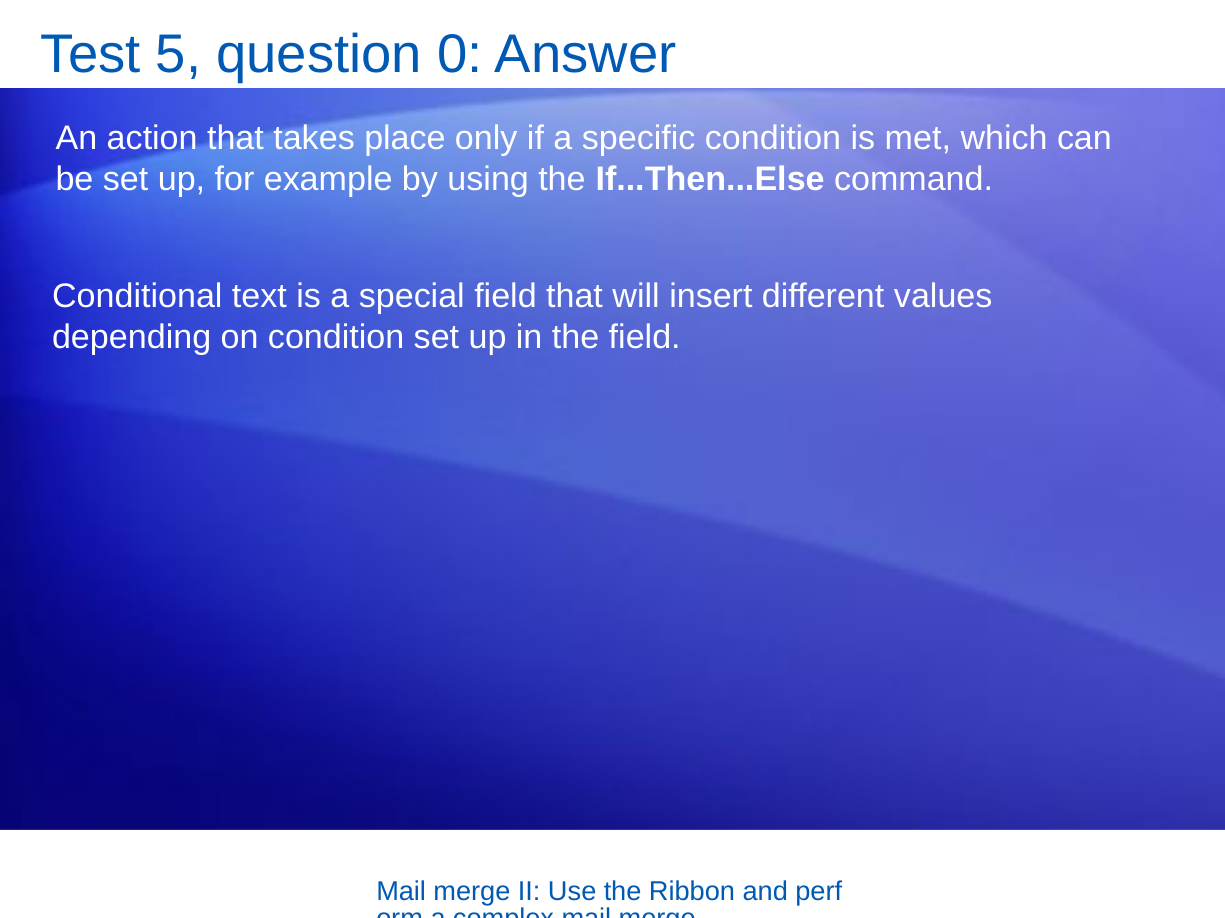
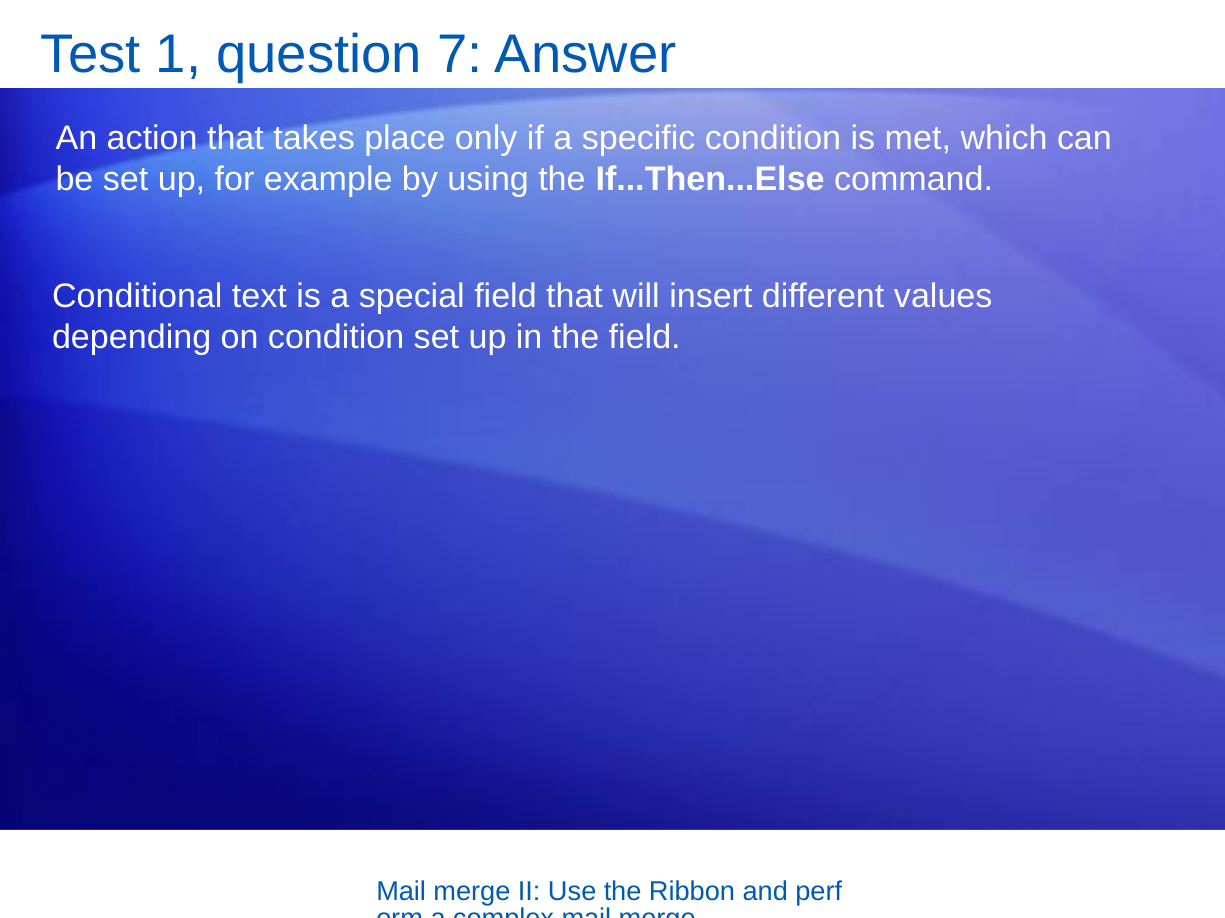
5: 5 -> 1
0: 0 -> 7
